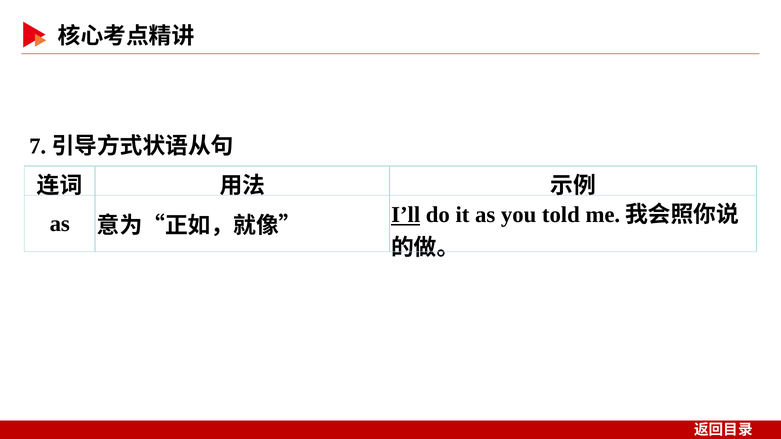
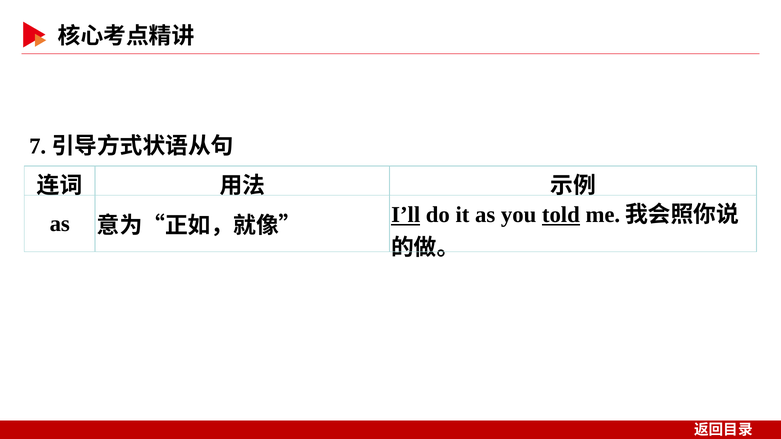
told underline: none -> present
